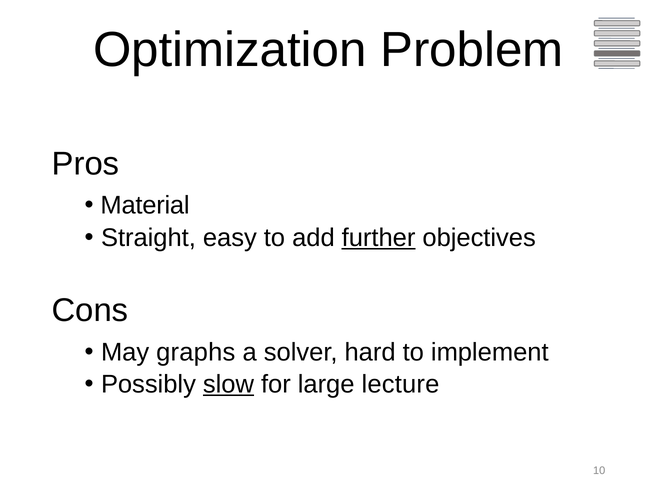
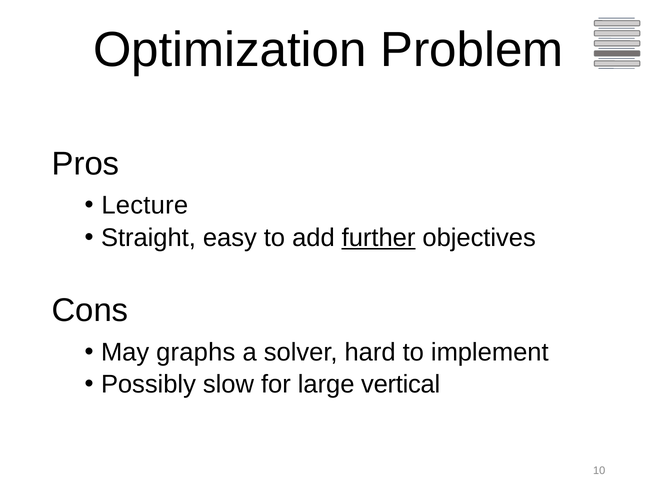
Material: Material -> Lecture
slow underline: present -> none
lecture: lecture -> vertical
